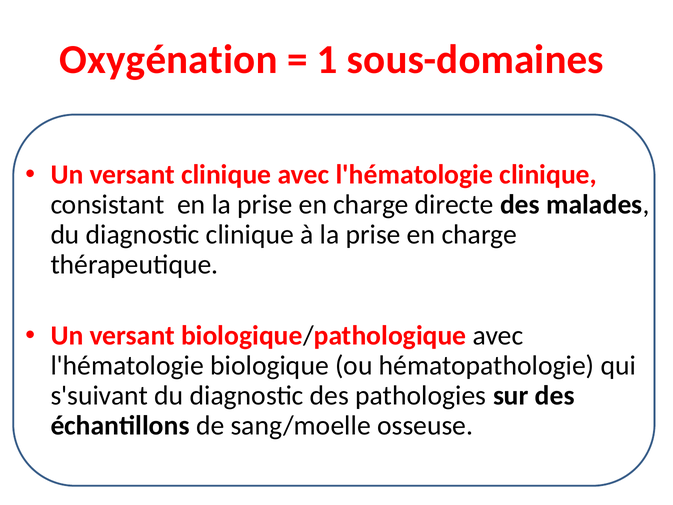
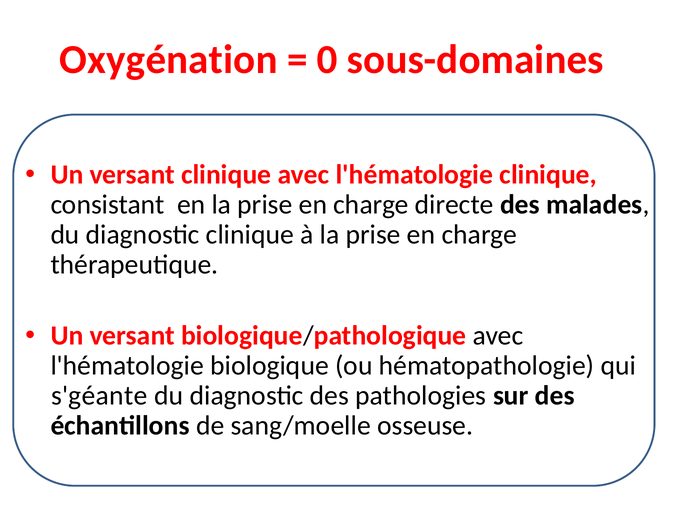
1: 1 -> 0
s'suivant: s'suivant -> s'géante
